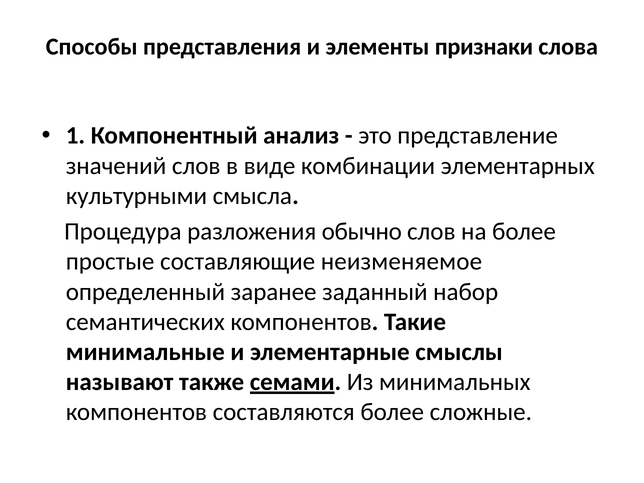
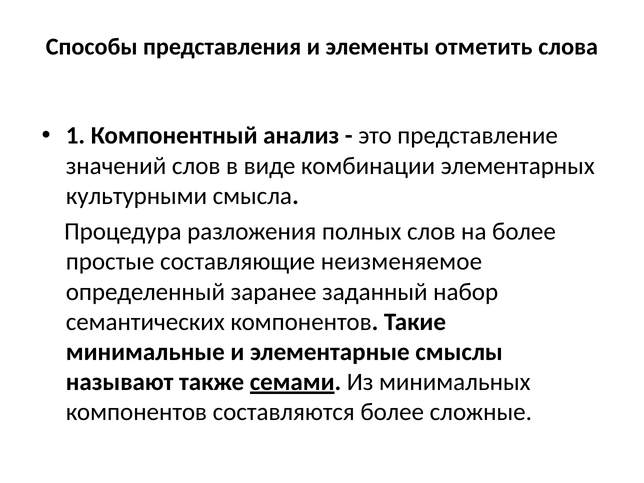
признаки: признаки -> отметить
обычно: обычно -> полных
